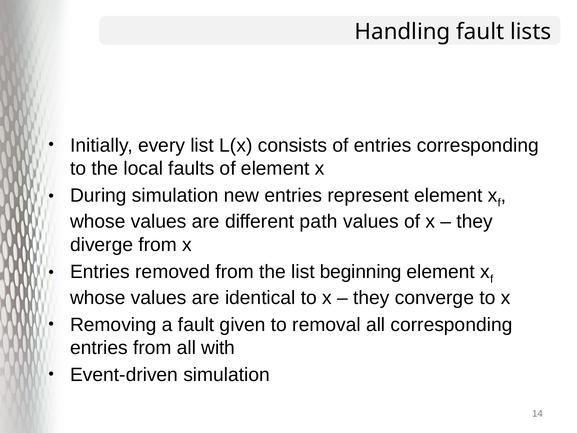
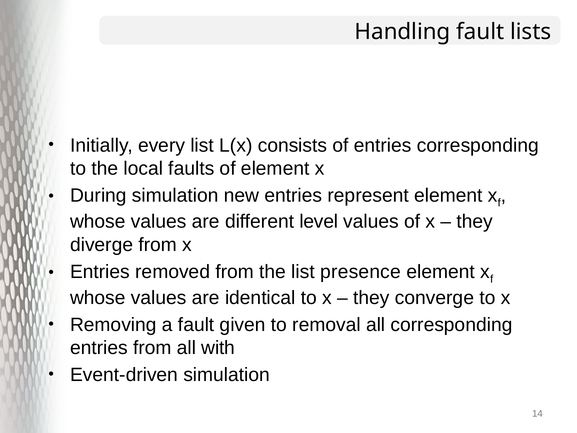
path: path -> level
beginning: beginning -> presence
